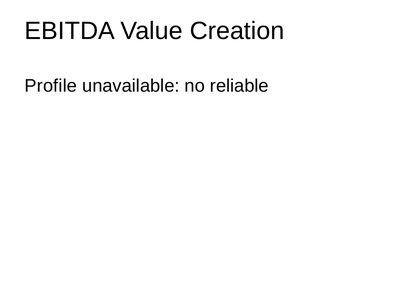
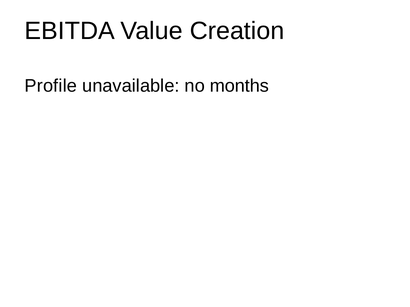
reliable: reliable -> months
